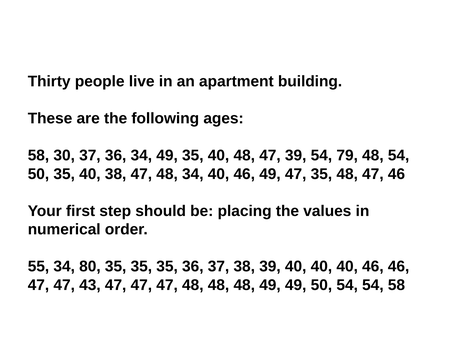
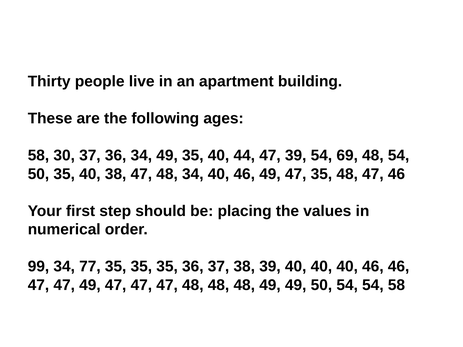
40 48: 48 -> 44
79: 79 -> 69
55: 55 -> 99
80: 80 -> 77
47 43: 43 -> 49
